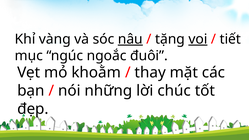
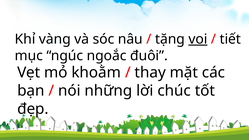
nâu underline: present -> none
